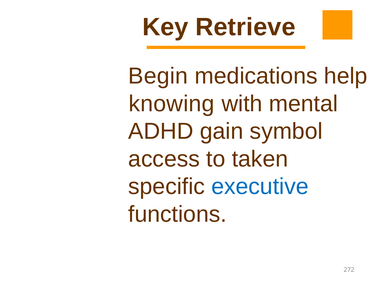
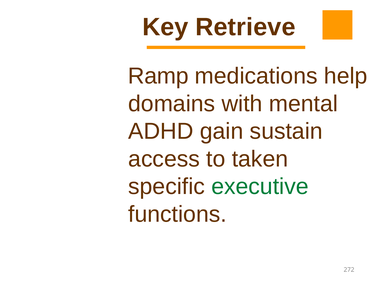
Begin: Begin -> Ramp
knowing: knowing -> domains
symbol: symbol -> sustain
executive colour: blue -> green
